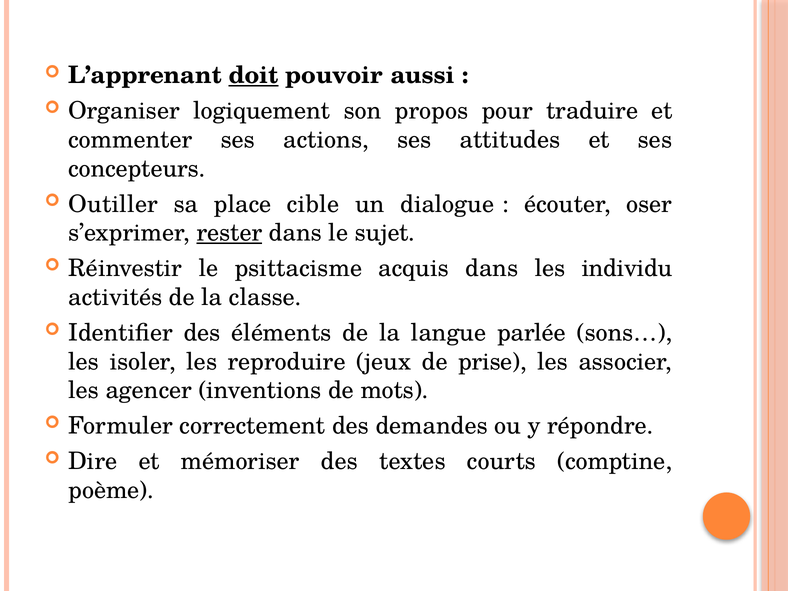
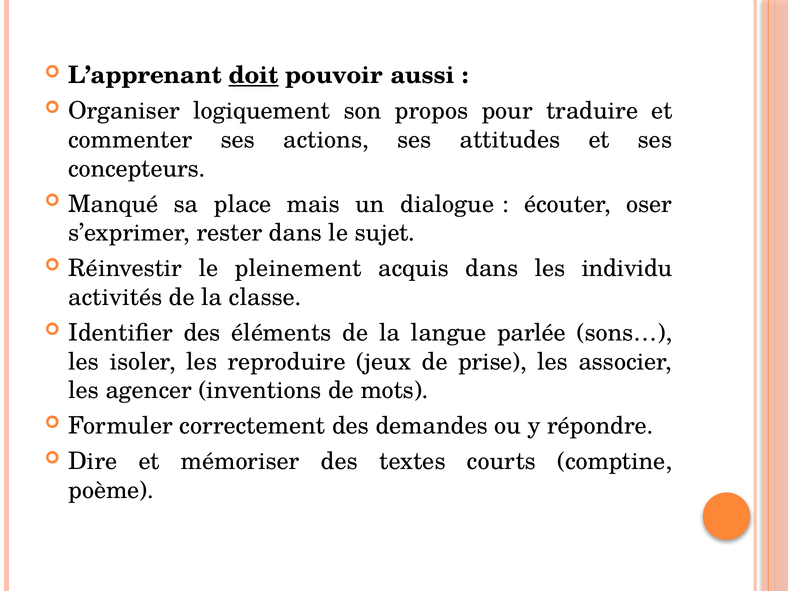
Outiller: Outiller -> Manqué
cible: cible -> mais
rester underline: present -> none
psittacisme: psittacisme -> pleinement
